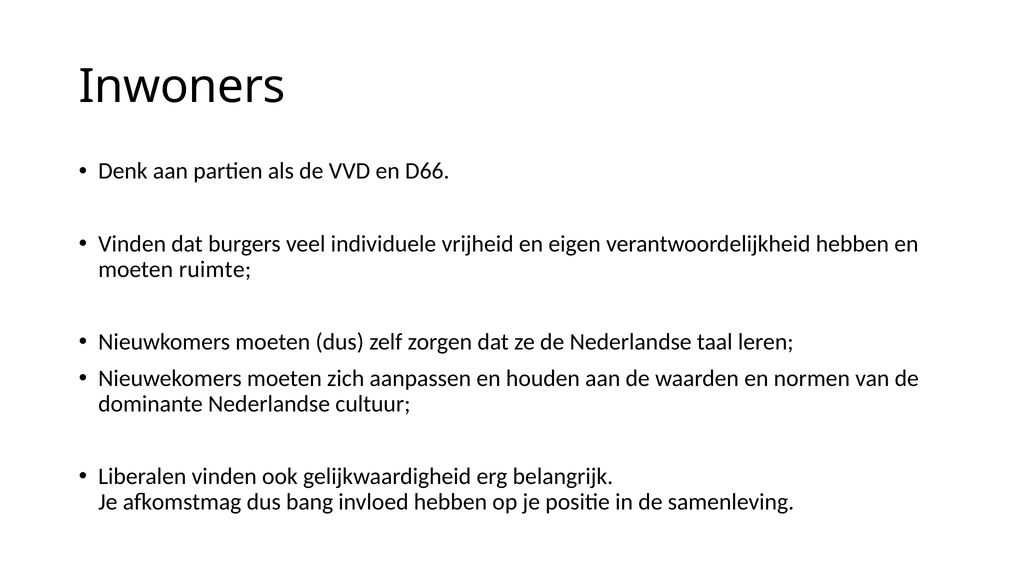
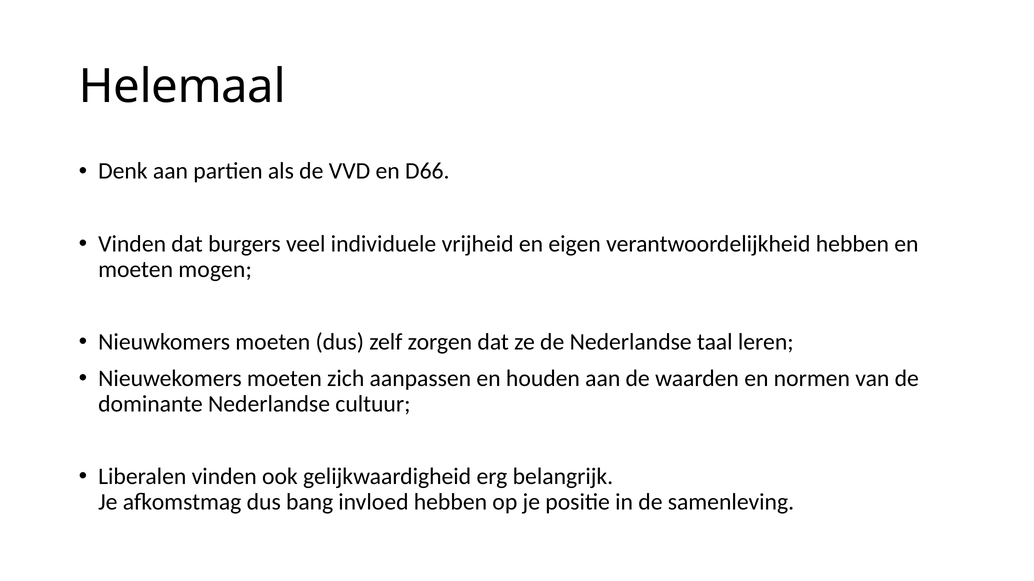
Inwoners: Inwoners -> Helemaal
ruimte: ruimte -> mogen
